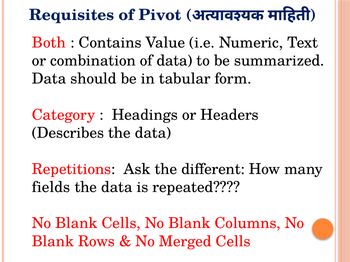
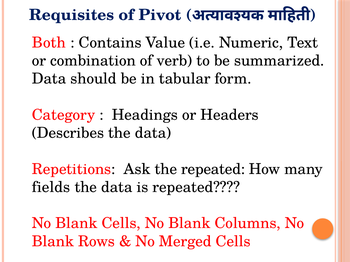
of data: data -> verb
the different: different -> repeated
